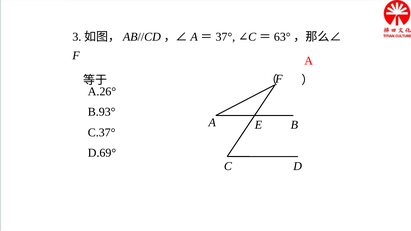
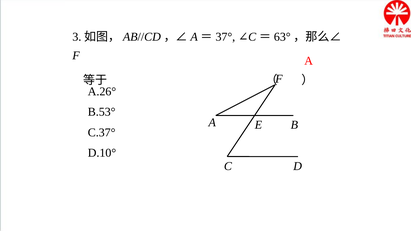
B.93°: B.93° -> B.53°
D.69°: D.69° -> D.10°
